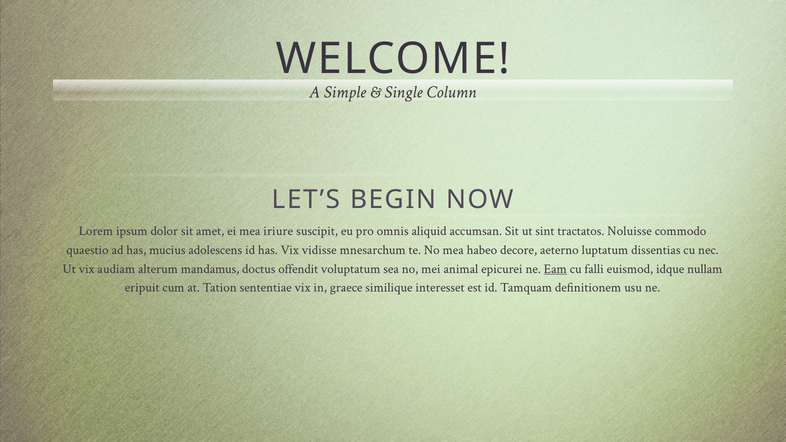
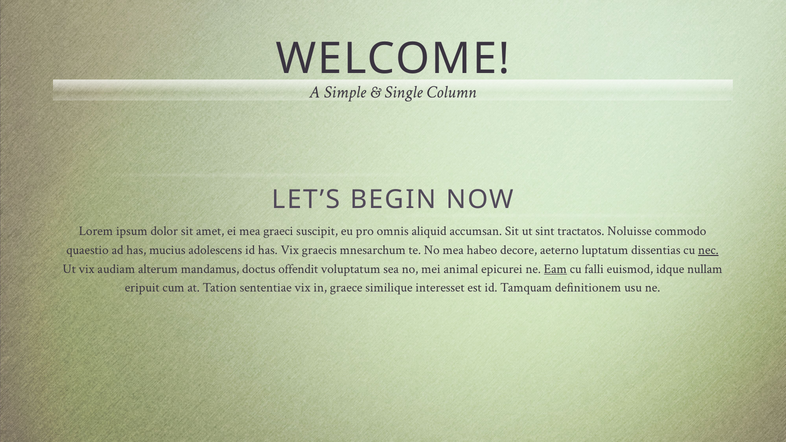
iriure: iriure -> graeci
vidisse: vidisse -> graecis
nec underline: none -> present
